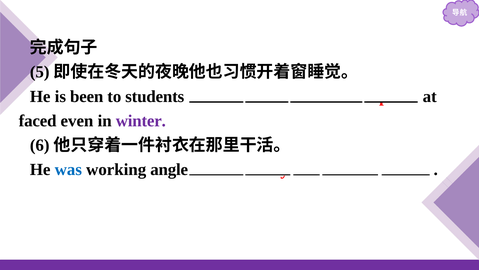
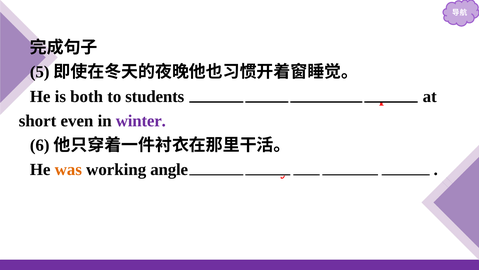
been: been -> both
faced: faced -> short
was colour: blue -> orange
